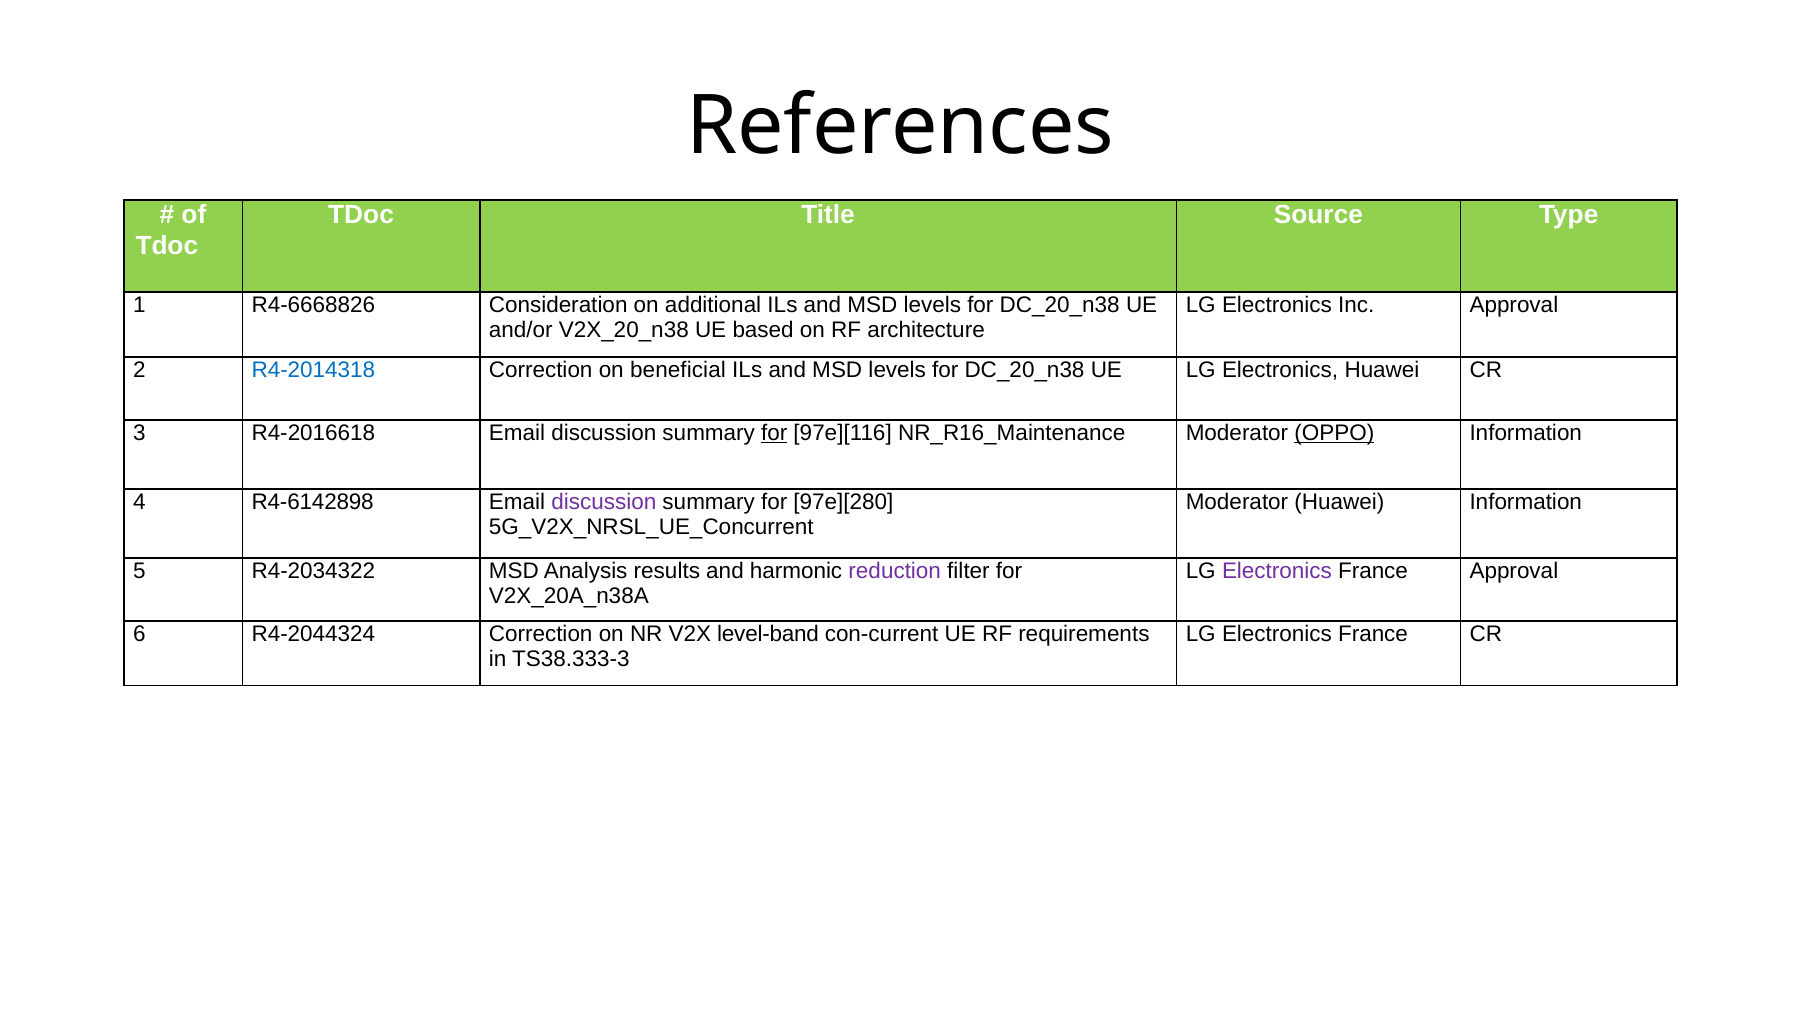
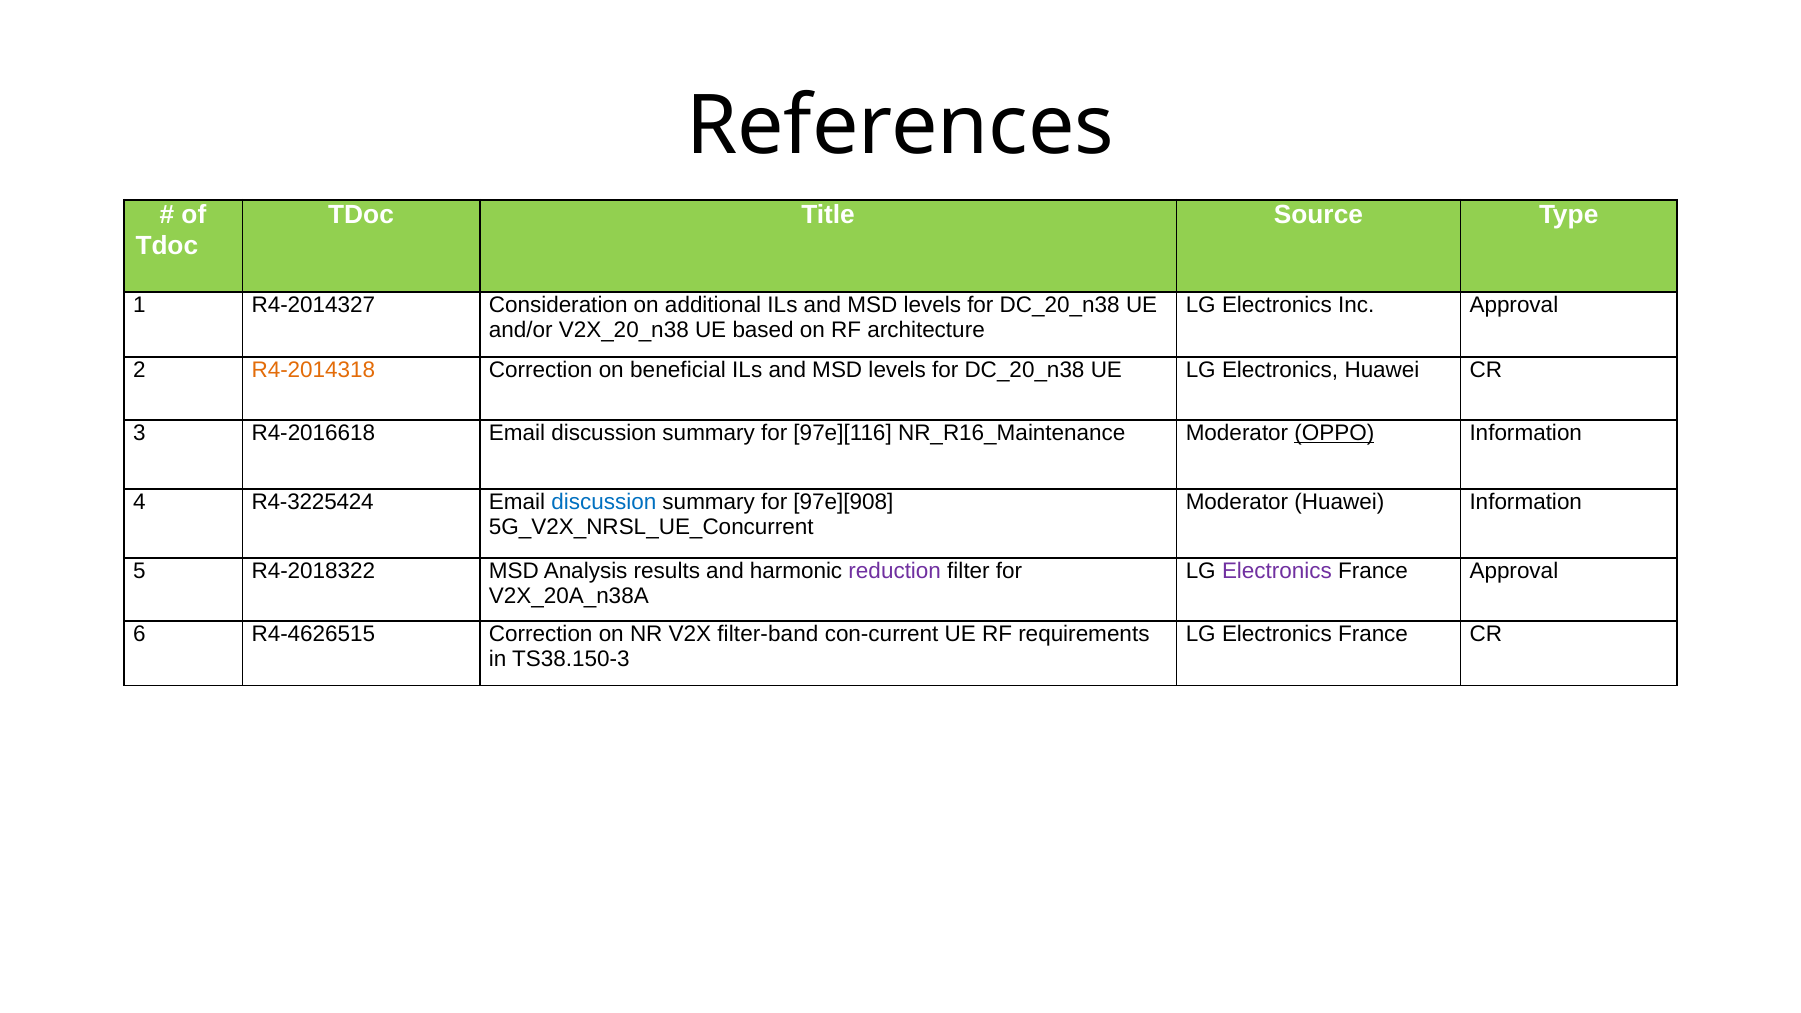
R4-6668826: R4-6668826 -> R4-2014327
R4-2014318 colour: blue -> orange
for at (774, 433) underline: present -> none
R4-6142898: R4-6142898 -> R4-3225424
discussion at (604, 502) colour: purple -> blue
97e][280: 97e][280 -> 97e][908
R4-2034322: R4-2034322 -> R4-2018322
R4-2044324: R4-2044324 -> R4-4626515
level-band: level-band -> filter-band
TS38.333-3: TS38.333-3 -> TS38.150-3
